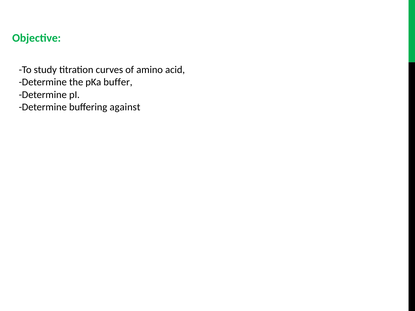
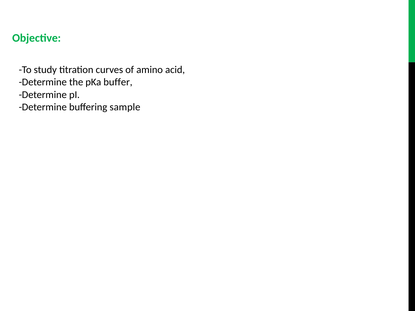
against: against -> sample
